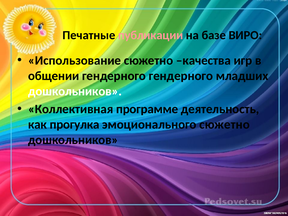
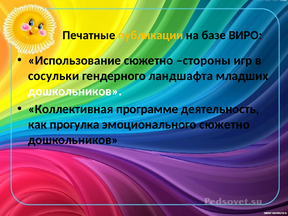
публикации colour: pink -> yellow
качества: качества -> стороны
общении: общении -> сосульки
гендерного гендерного: гендерного -> ландшафта
